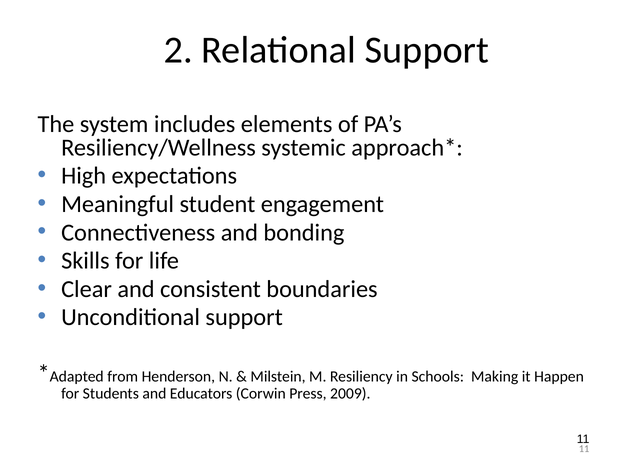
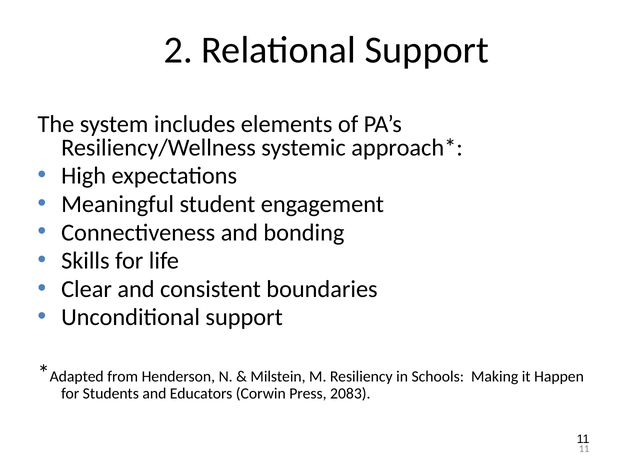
2009: 2009 -> 2083
